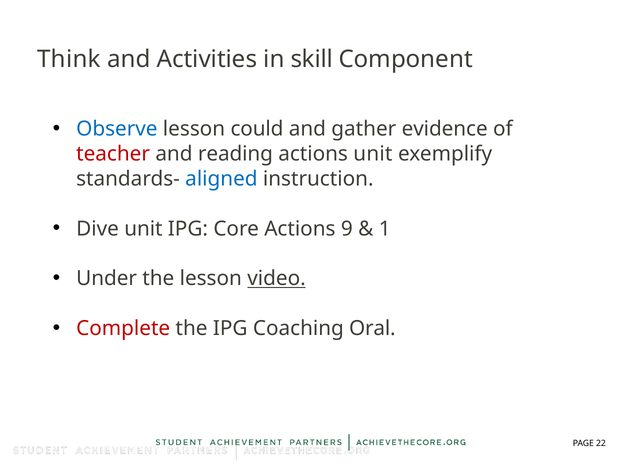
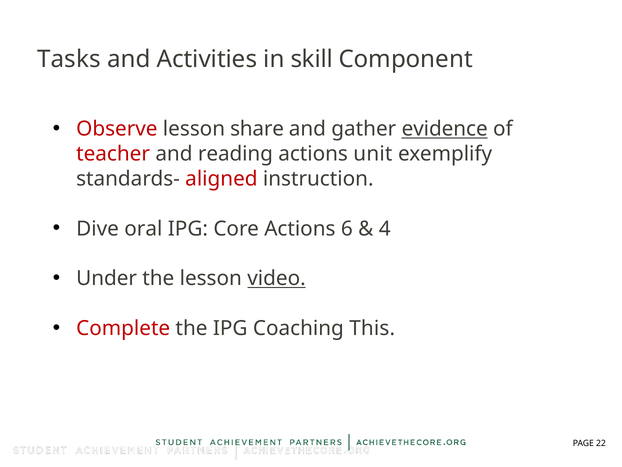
Think: Think -> Tasks
Observe colour: blue -> red
could: could -> share
evidence underline: none -> present
aligned colour: blue -> red
Dive unit: unit -> oral
9: 9 -> 6
1: 1 -> 4
Oral: Oral -> This
